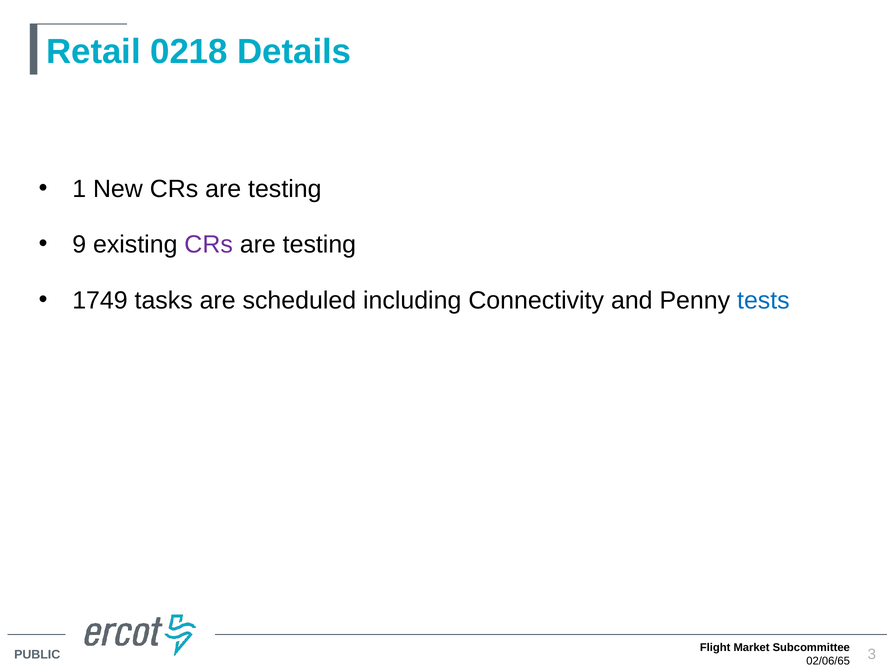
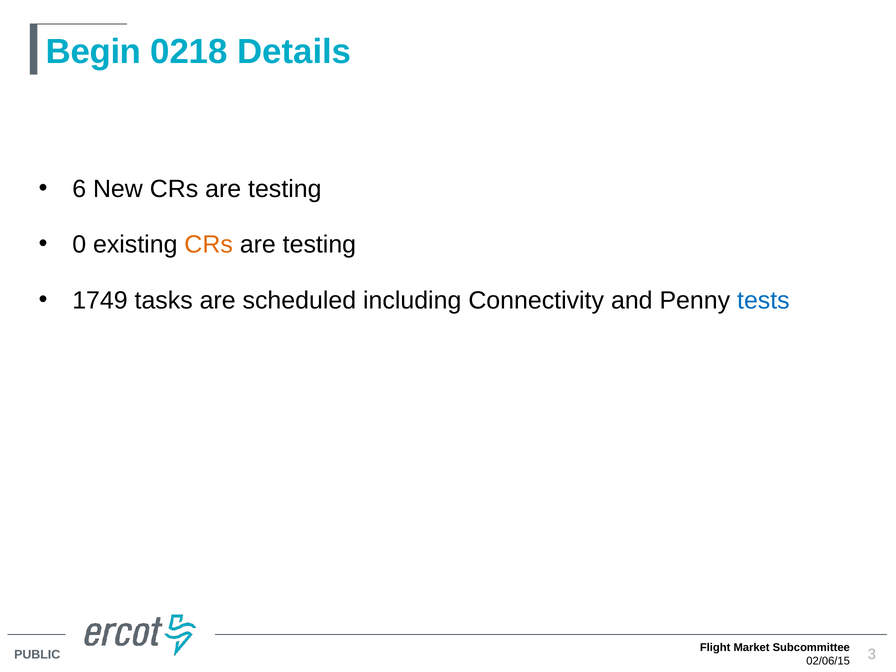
Retail: Retail -> Begin
1: 1 -> 6
9: 9 -> 0
CRs at (209, 245) colour: purple -> orange
02/06/65: 02/06/65 -> 02/06/15
